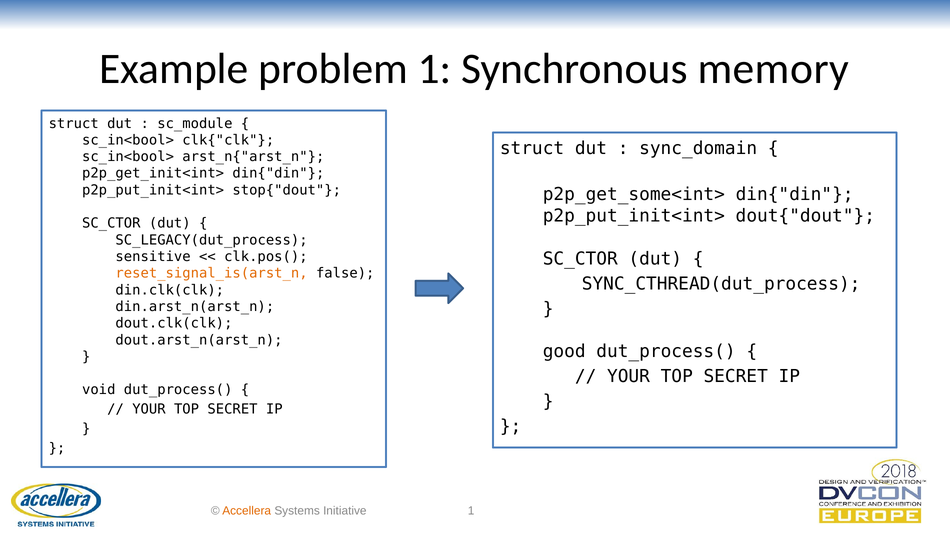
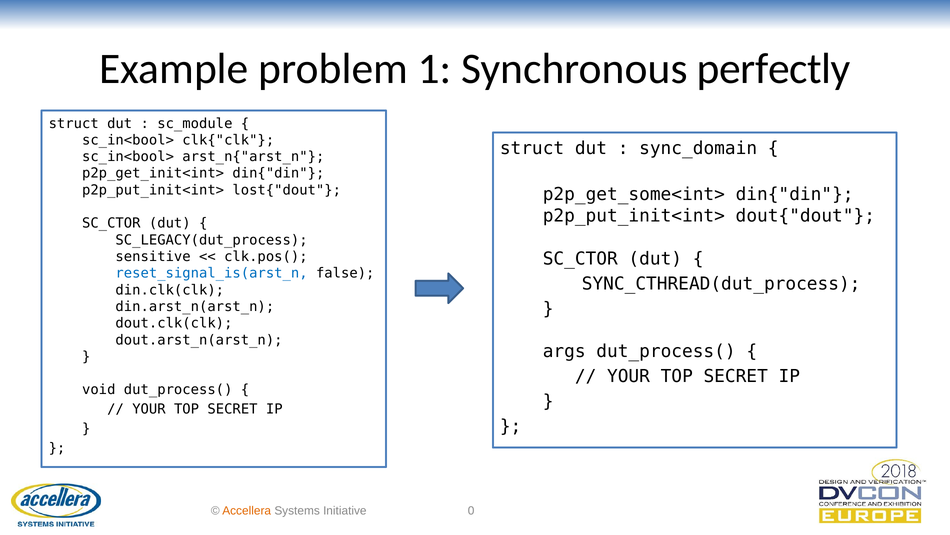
memory: memory -> perfectly
stop{"dout: stop{"dout -> lost{"dout
reset_signal_is(arst_n colour: orange -> blue
good: good -> args
Initiative 1: 1 -> 0
